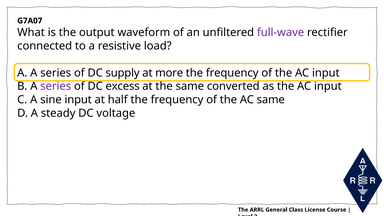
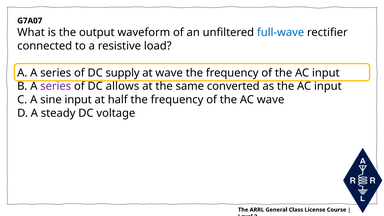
full-wave colour: purple -> blue
at more: more -> wave
excess: excess -> allows
AC same: same -> wave
